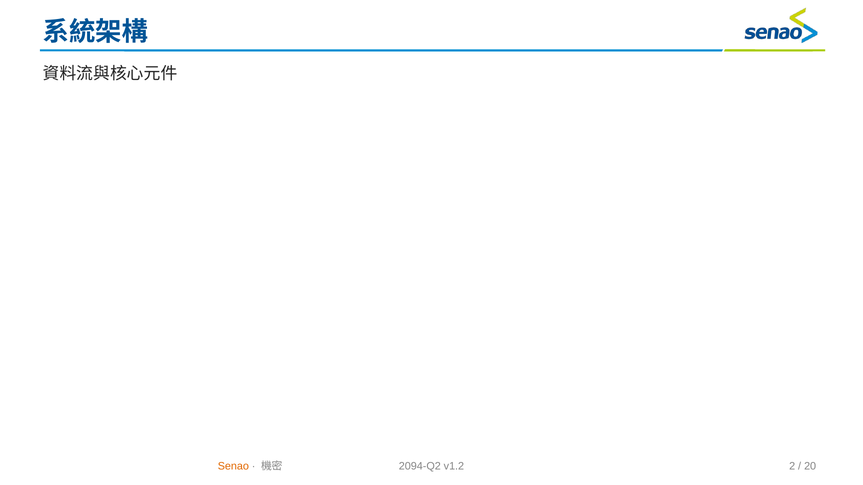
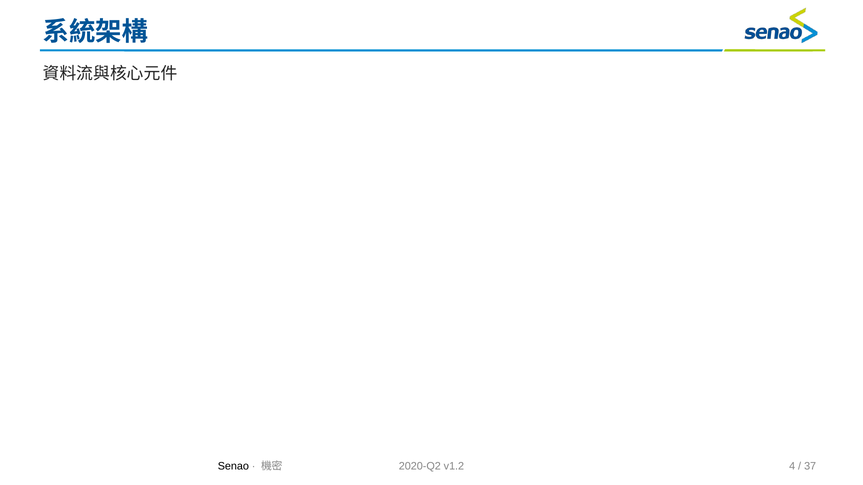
Senao colour: orange -> black
2094-Q2: 2094-Q2 -> 2020-Q2
2: 2 -> 4
20: 20 -> 37
